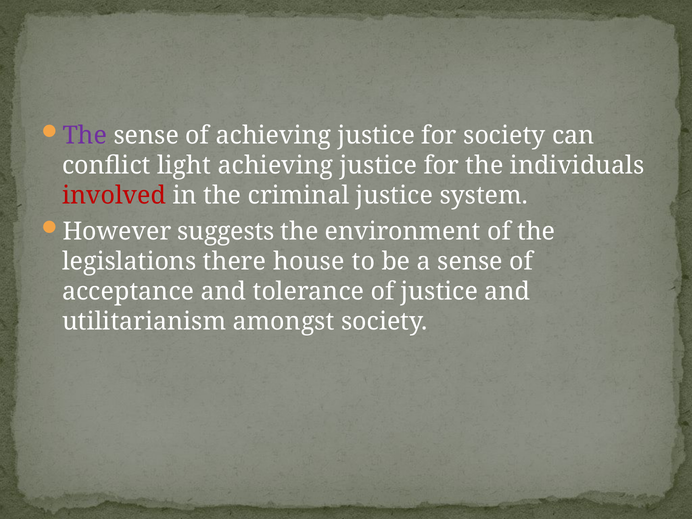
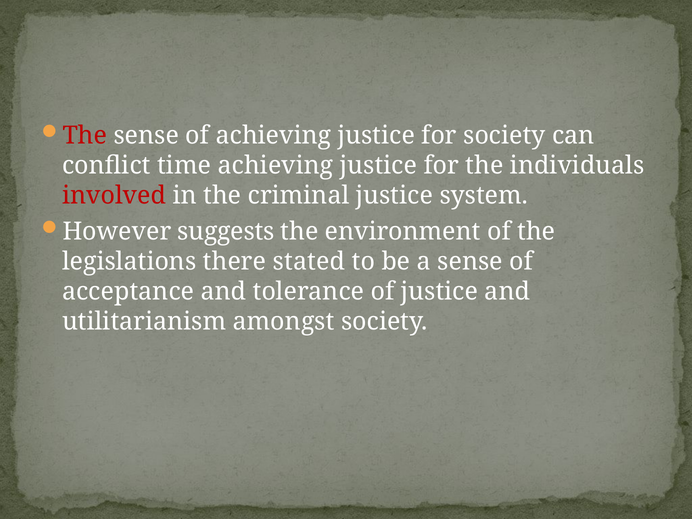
The at (85, 136) colour: purple -> red
light: light -> time
house: house -> stated
